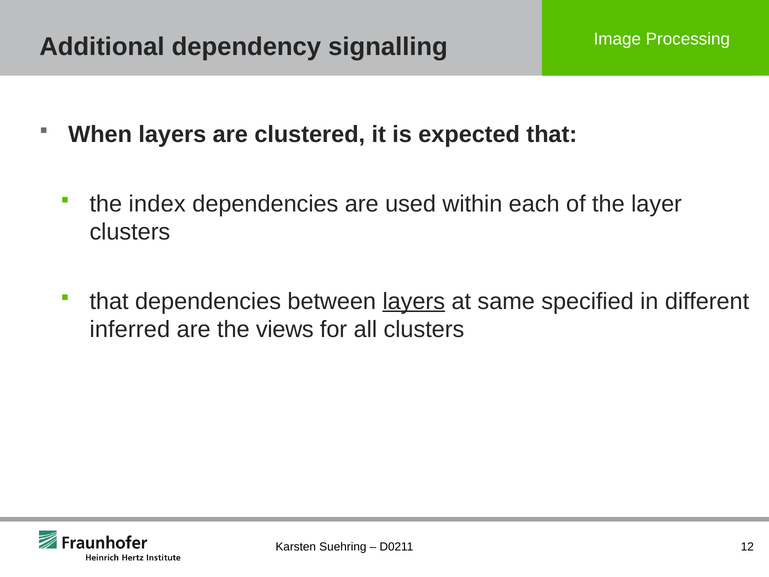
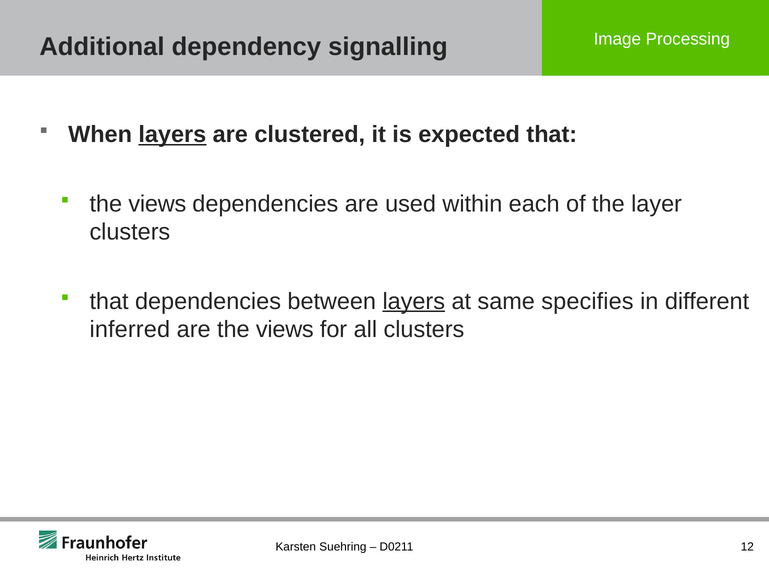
layers at (172, 135) underline: none -> present
index at (157, 204): index -> views
specified: specified -> specifies
